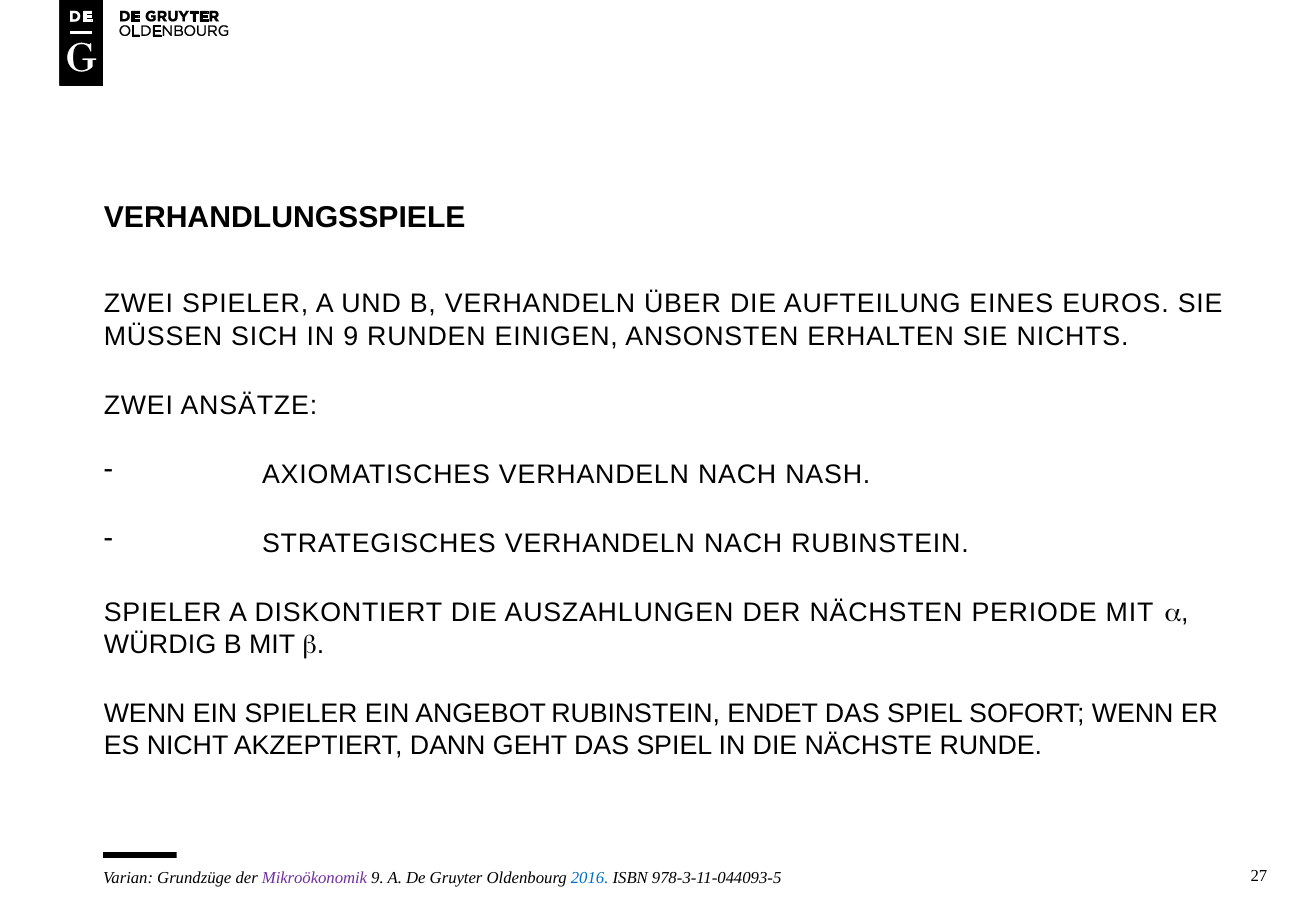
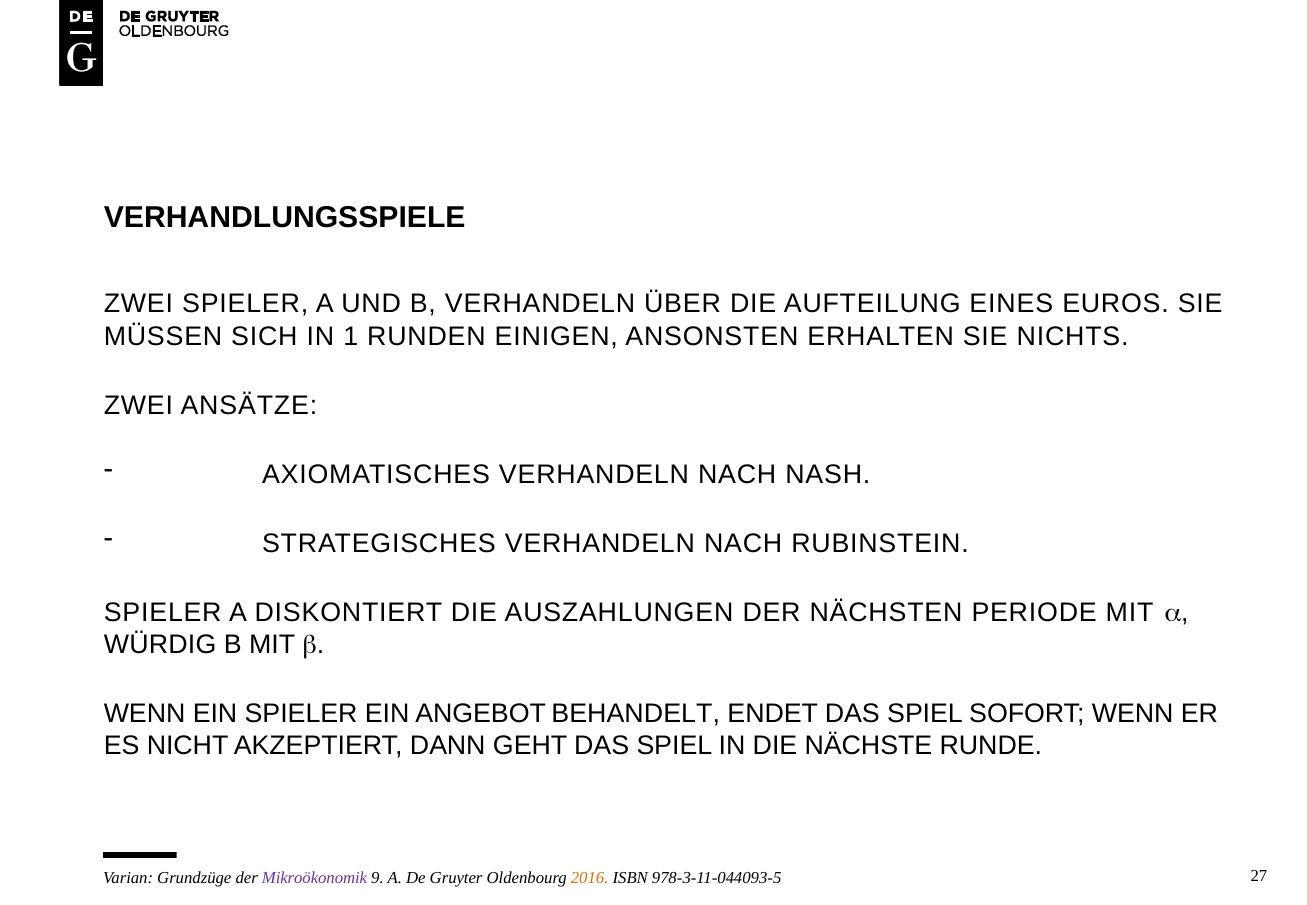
IN 9: 9 -> 1
ANGEBOT RUBINSTEIN: RUBINSTEIN -> BEHANDELT
2016 colour: blue -> orange
